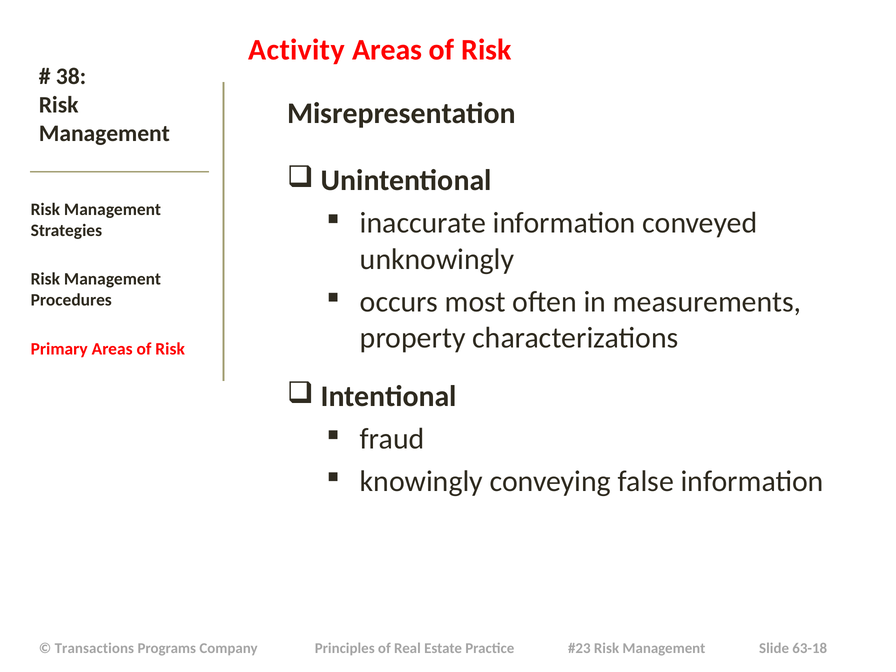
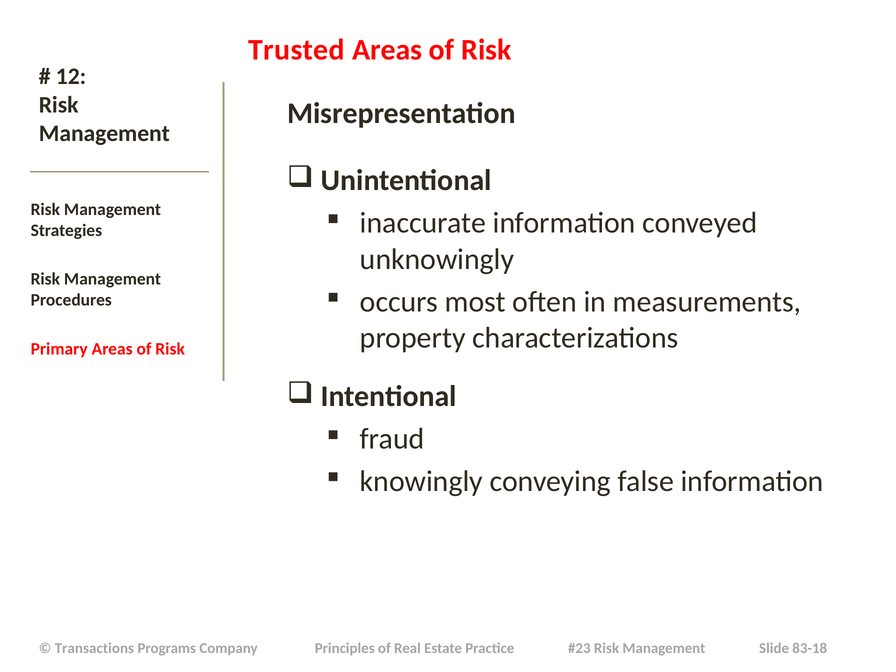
Activity: Activity -> Trusted
38: 38 -> 12
63-18: 63-18 -> 83-18
